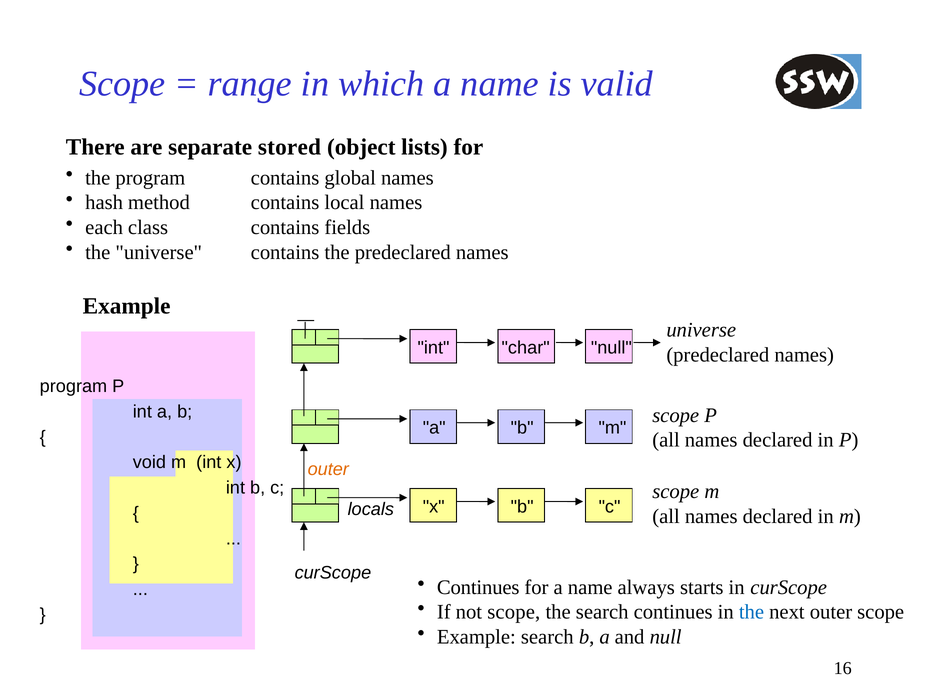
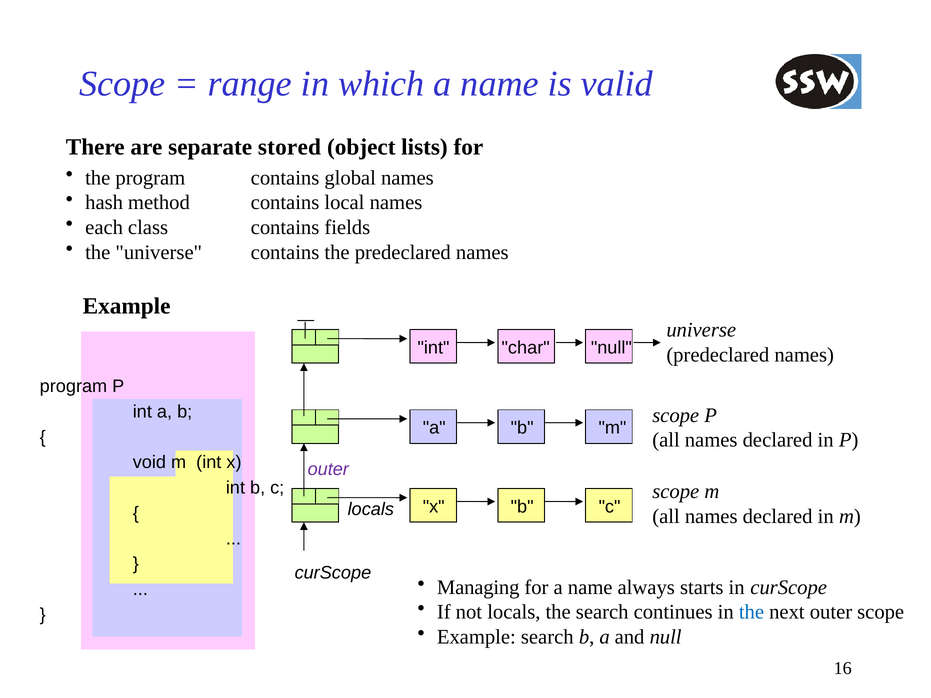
outer at (328, 469) colour: orange -> purple
Continues at (478, 587): Continues -> Managing
not scope: scope -> locals
